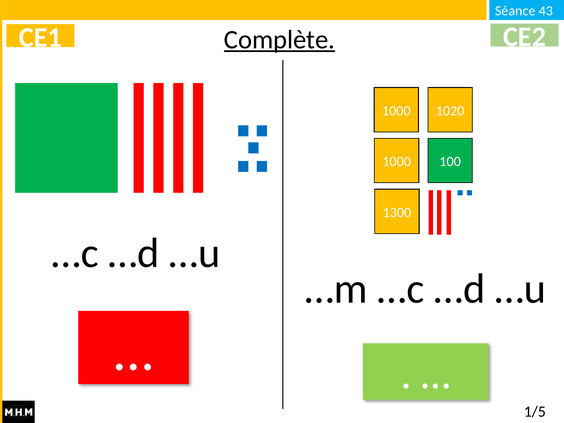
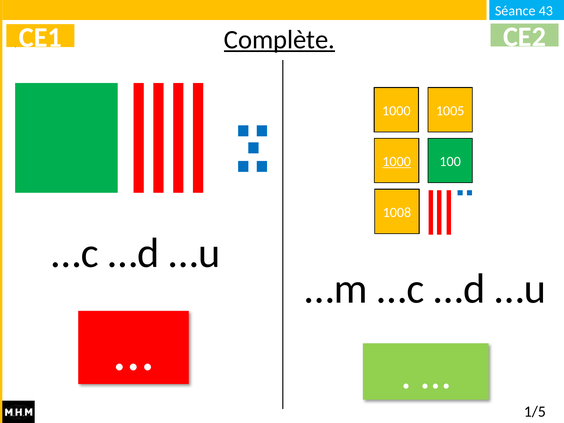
1020: 1020 -> 1005
1000 at (397, 162) underline: none -> present
1300: 1300 -> 1008
